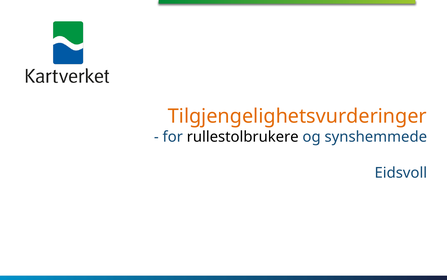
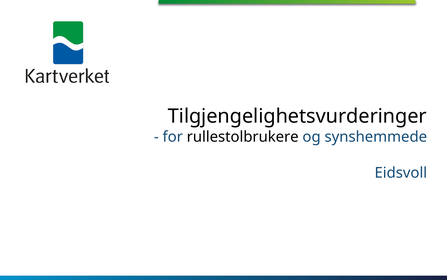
Tilgjengelighetsvurderinger colour: orange -> black
